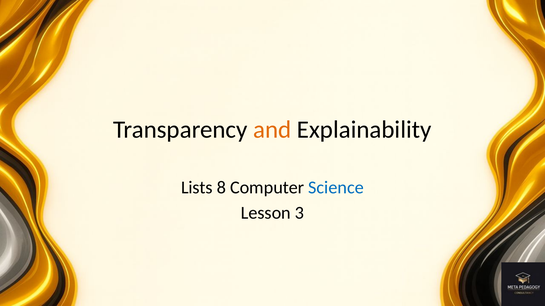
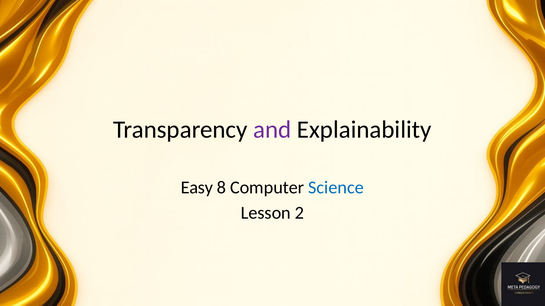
and colour: orange -> purple
Lists: Lists -> Easy
3: 3 -> 2
